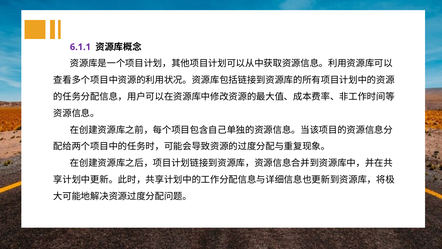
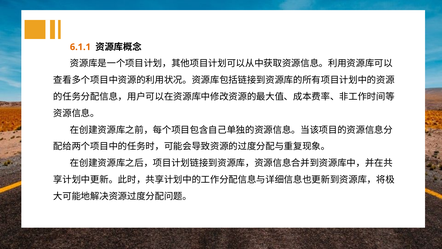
6.1.1 colour: purple -> orange
